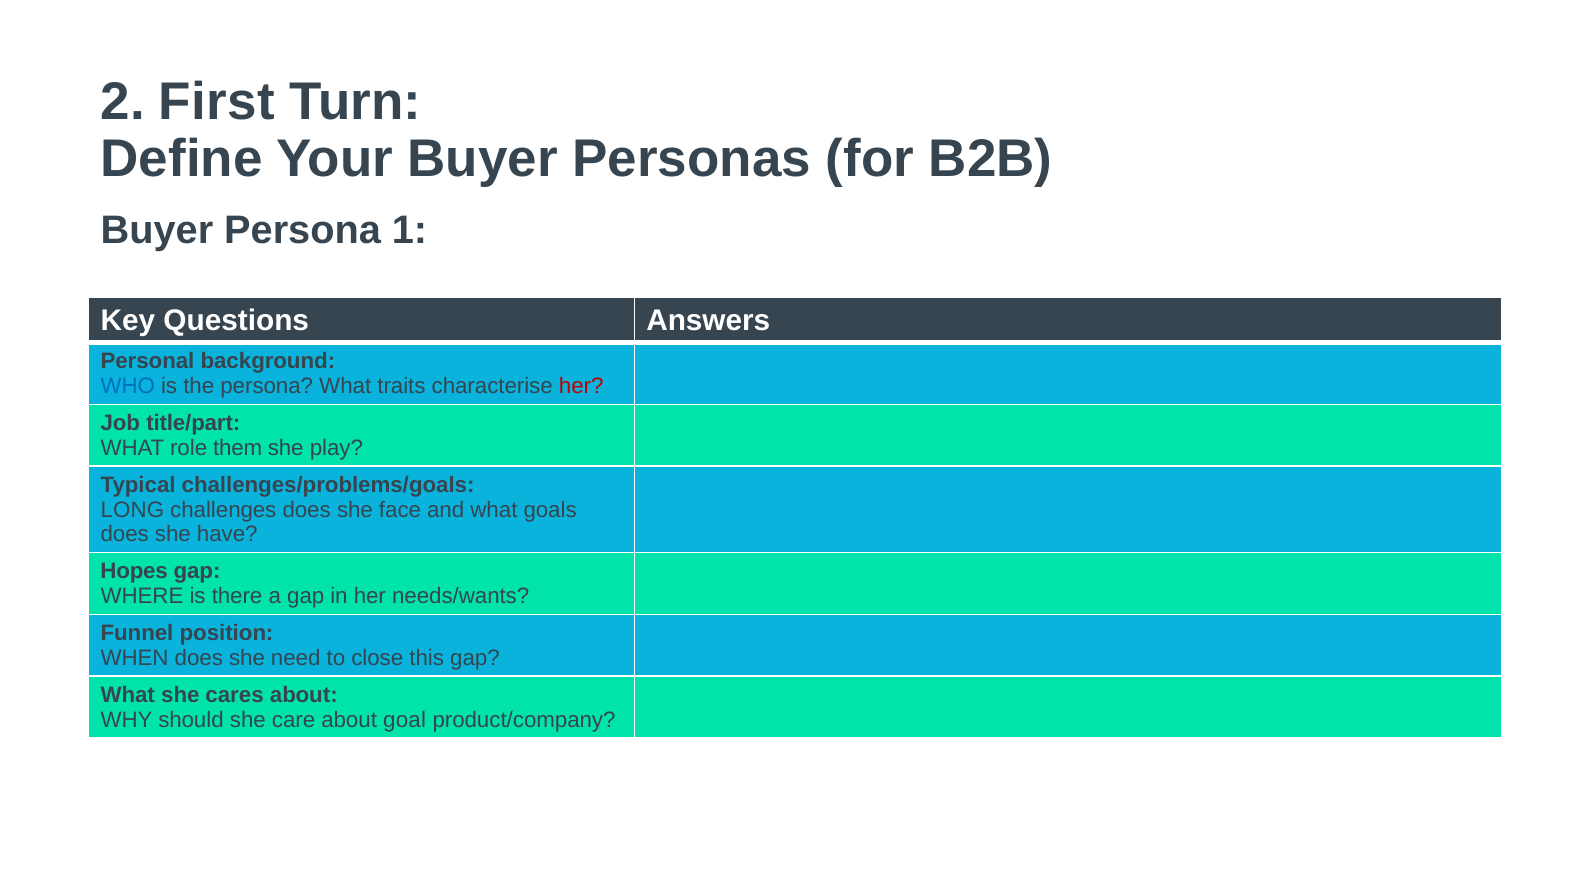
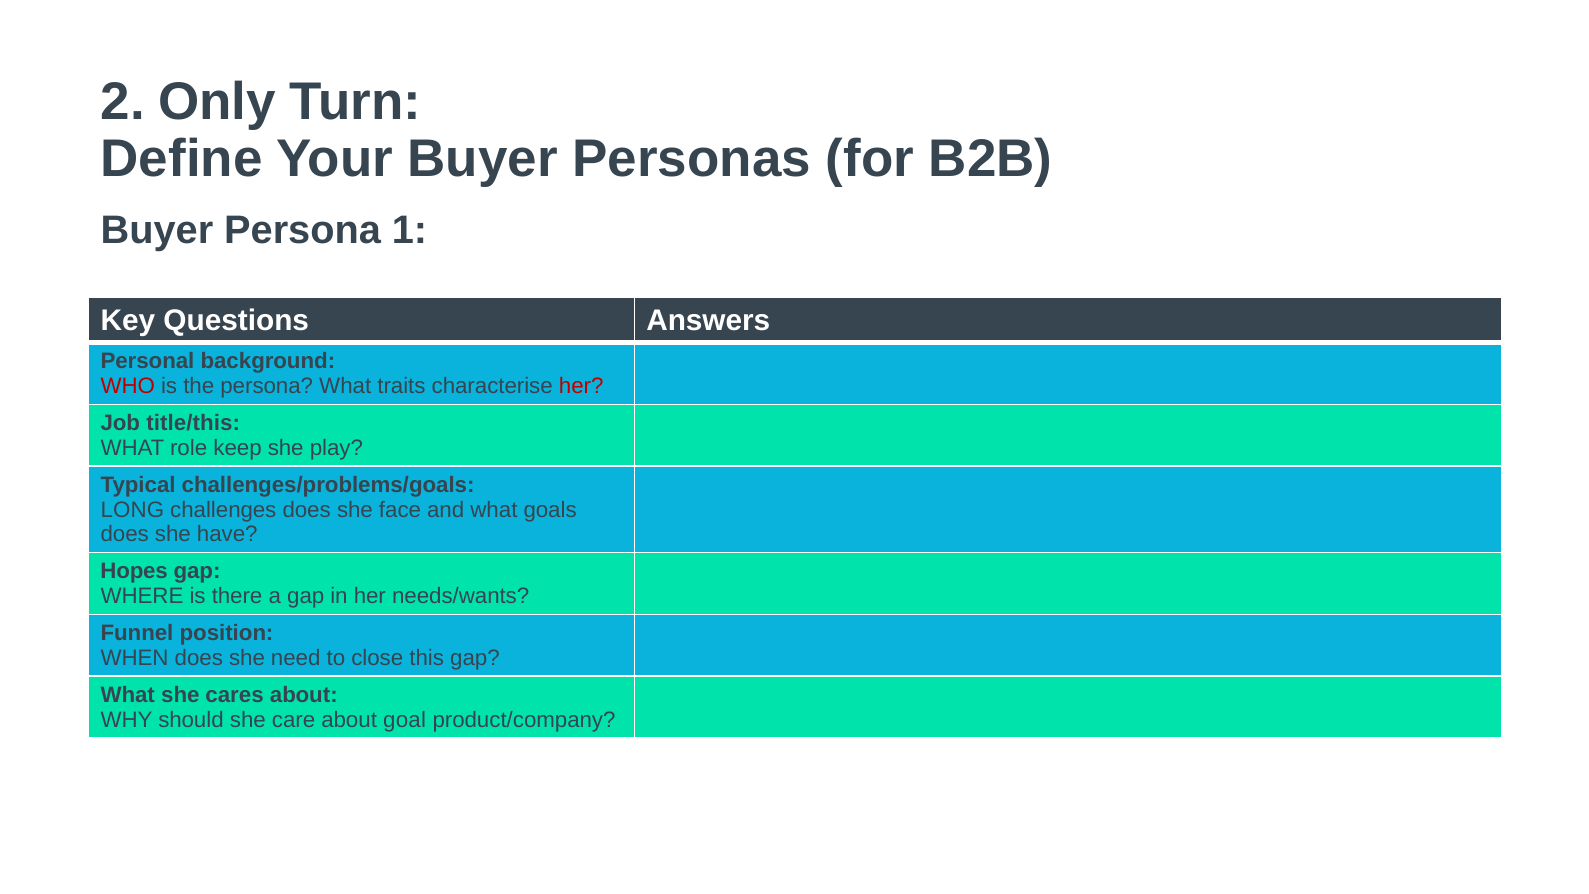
First: First -> Only
WHO colour: blue -> red
title/part: title/part -> title/this
them: them -> keep
